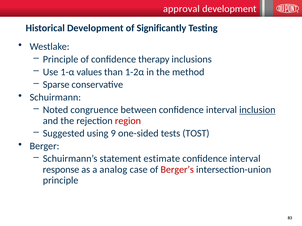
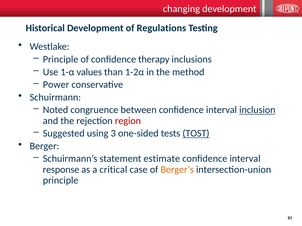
approval: approval -> changing
Significantly: Significantly -> Regulations
Sparse: Sparse -> Power
9: 9 -> 3
TOST underline: none -> present
analog: analog -> critical
Berger’s colour: red -> orange
